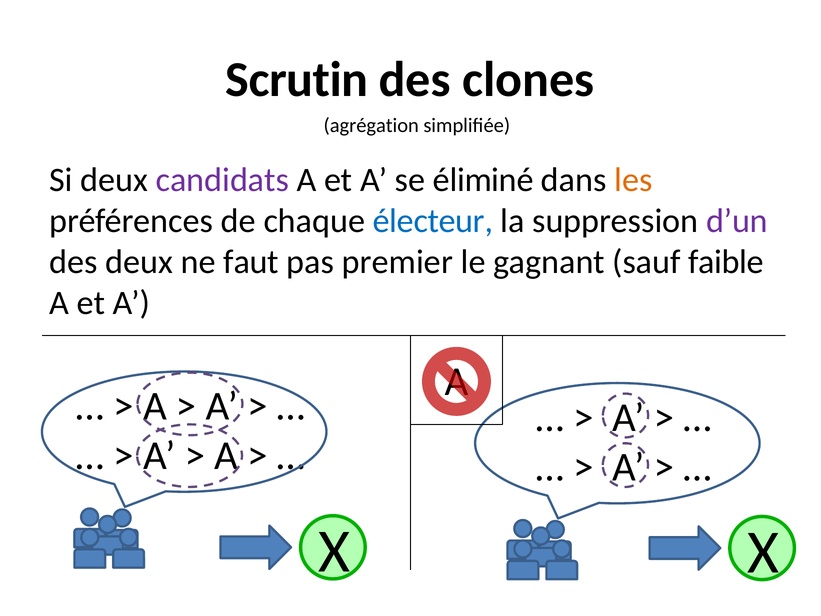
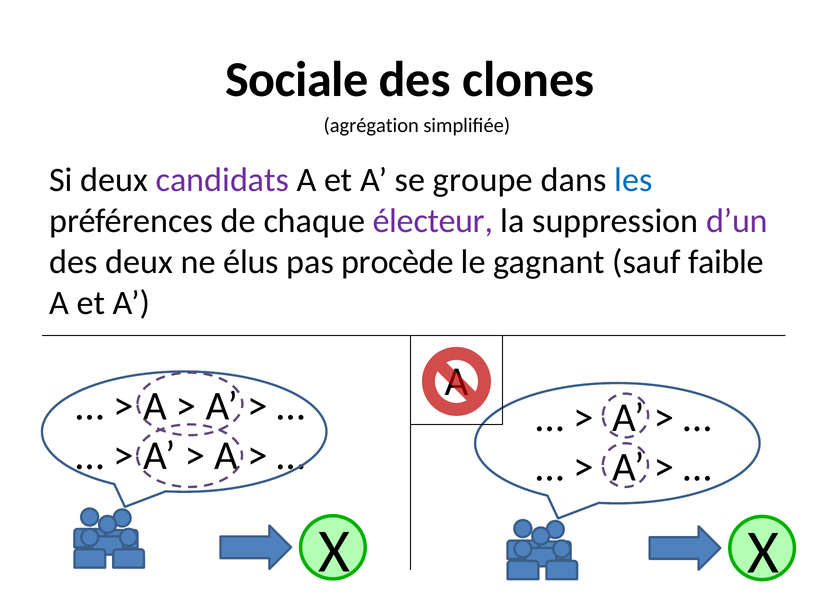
Scrutin: Scrutin -> Sociale
éliminé: éliminé -> groupe
les colour: orange -> blue
électeur colour: blue -> purple
faut: faut -> élus
premier: premier -> procède
